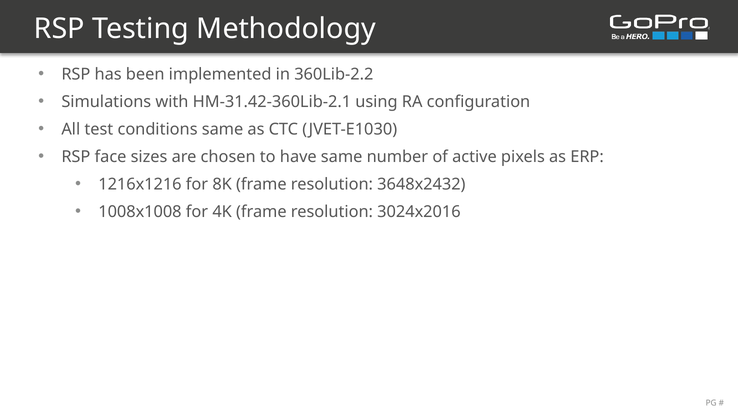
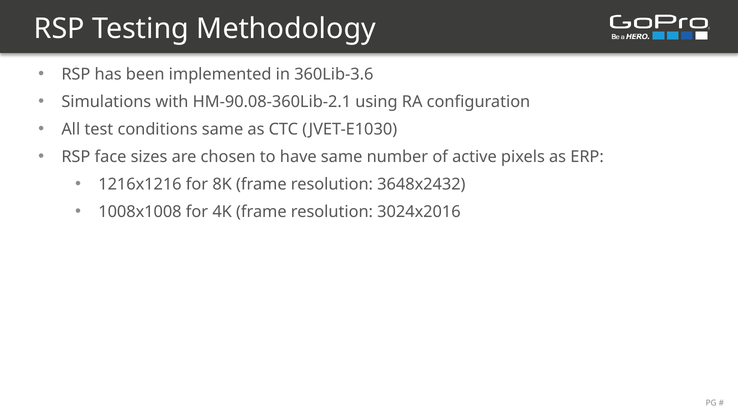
360Lib-2.2: 360Lib-2.2 -> 360Lib-3.6
HM-31.42-360Lib-2.1: HM-31.42-360Lib-2.1 -> HM-90.08-360Lib-2.1
